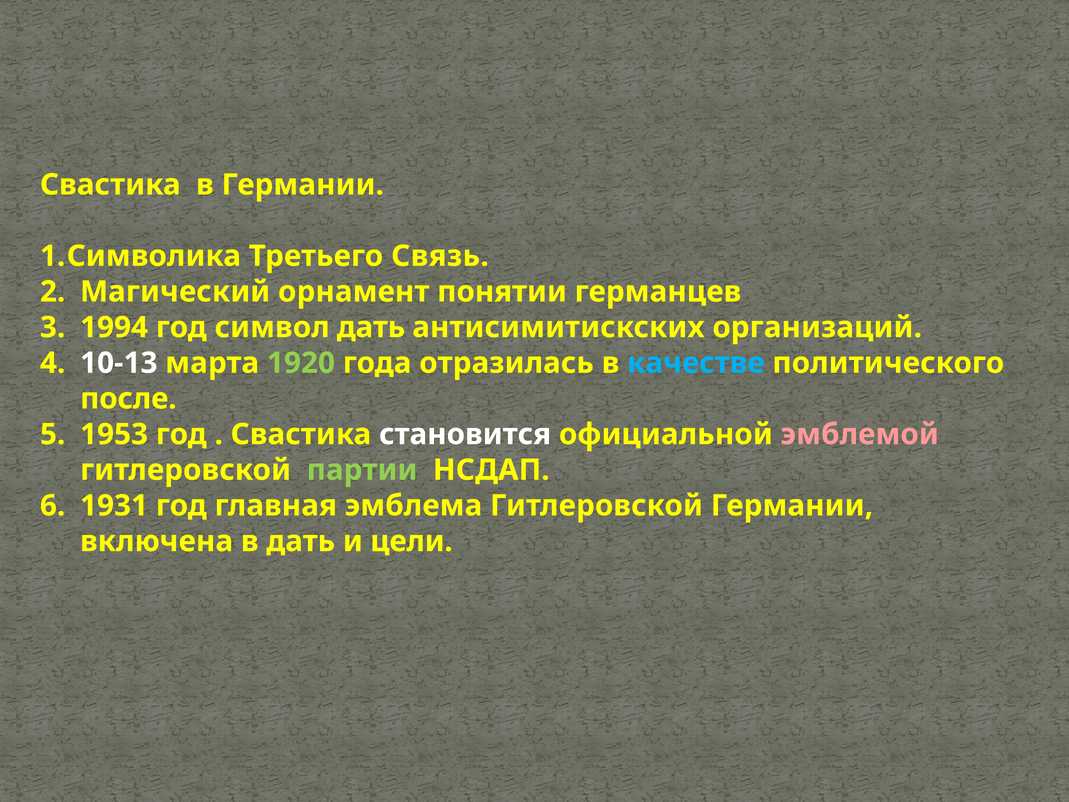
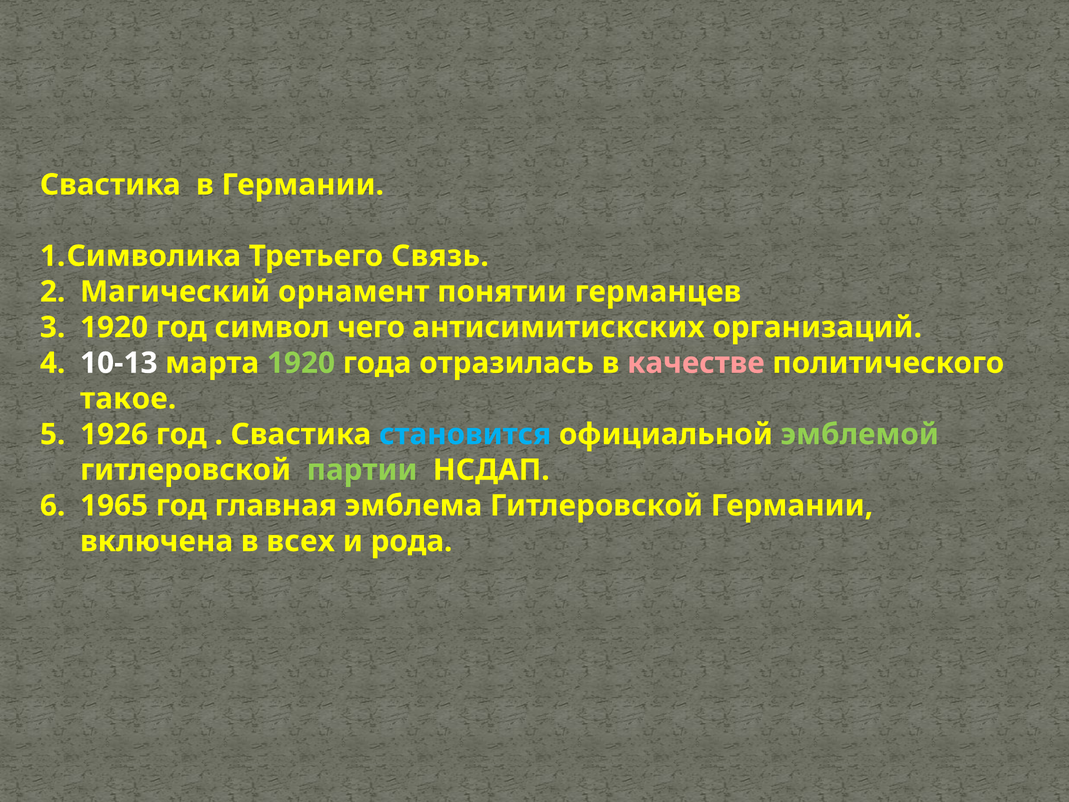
1994 at (114, 327): 1994 -> 1920
символ дать: дать -> чего
качестве colour: light blue -> pink
после: после -> такое
1953: 1953 -> 1926
становится colour: white -> light blue
эмблемой colour: pink -> light green
1931: 1931 -> 1965
в дать: дать -> всех
цели: цели -> рода
